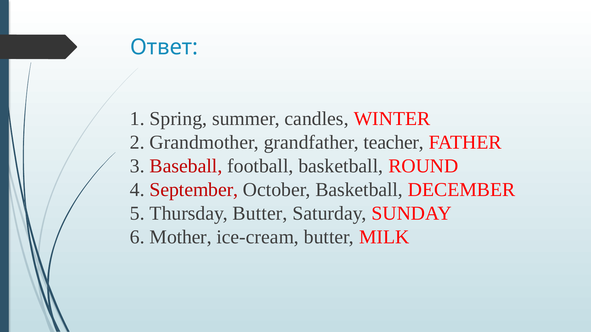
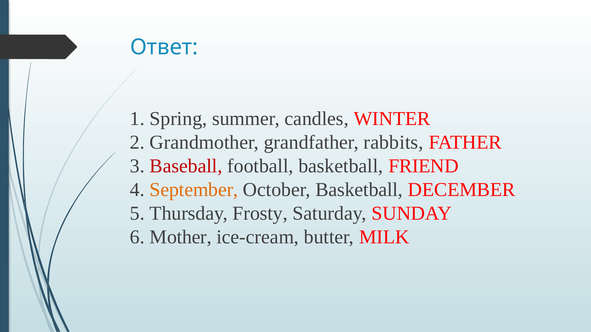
teacher: teacher -> rabbits
ROUND: ROUND -> FRIEND
September colour: red -> orange
Thursday Butter: Butter -> Frosty
